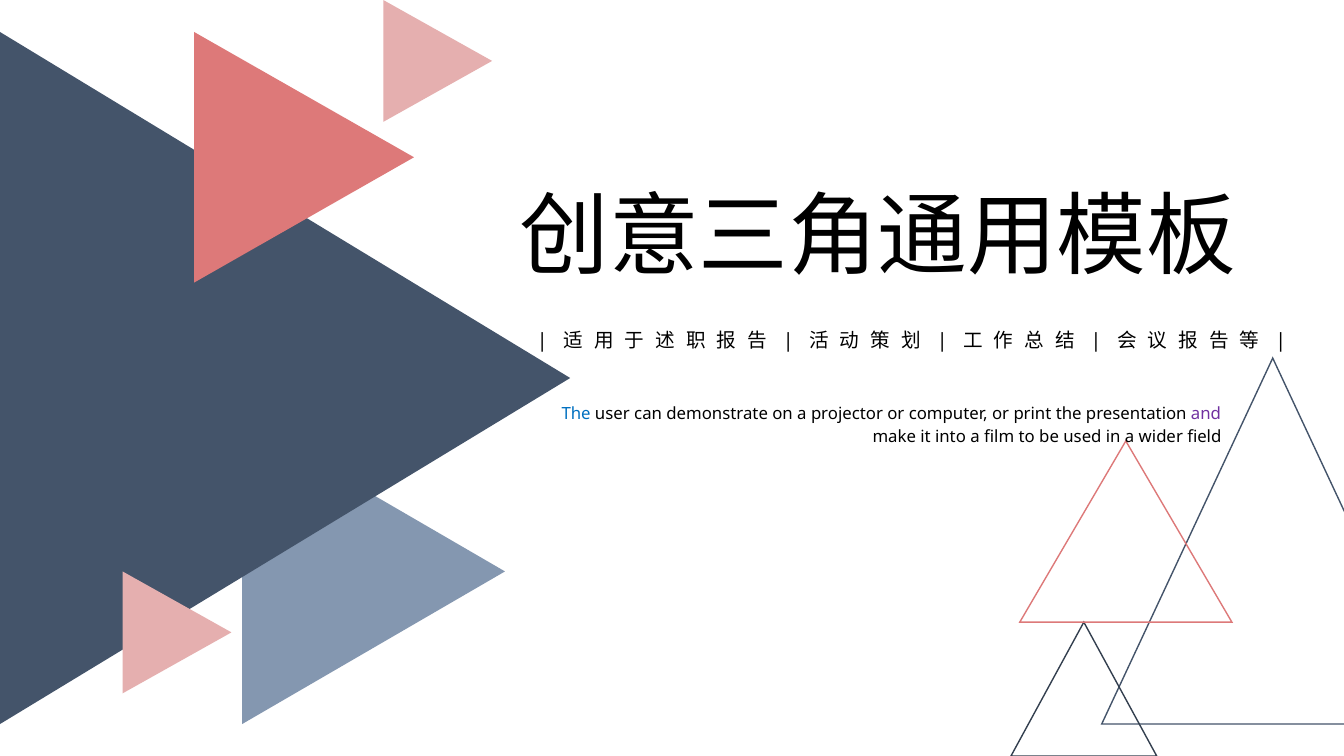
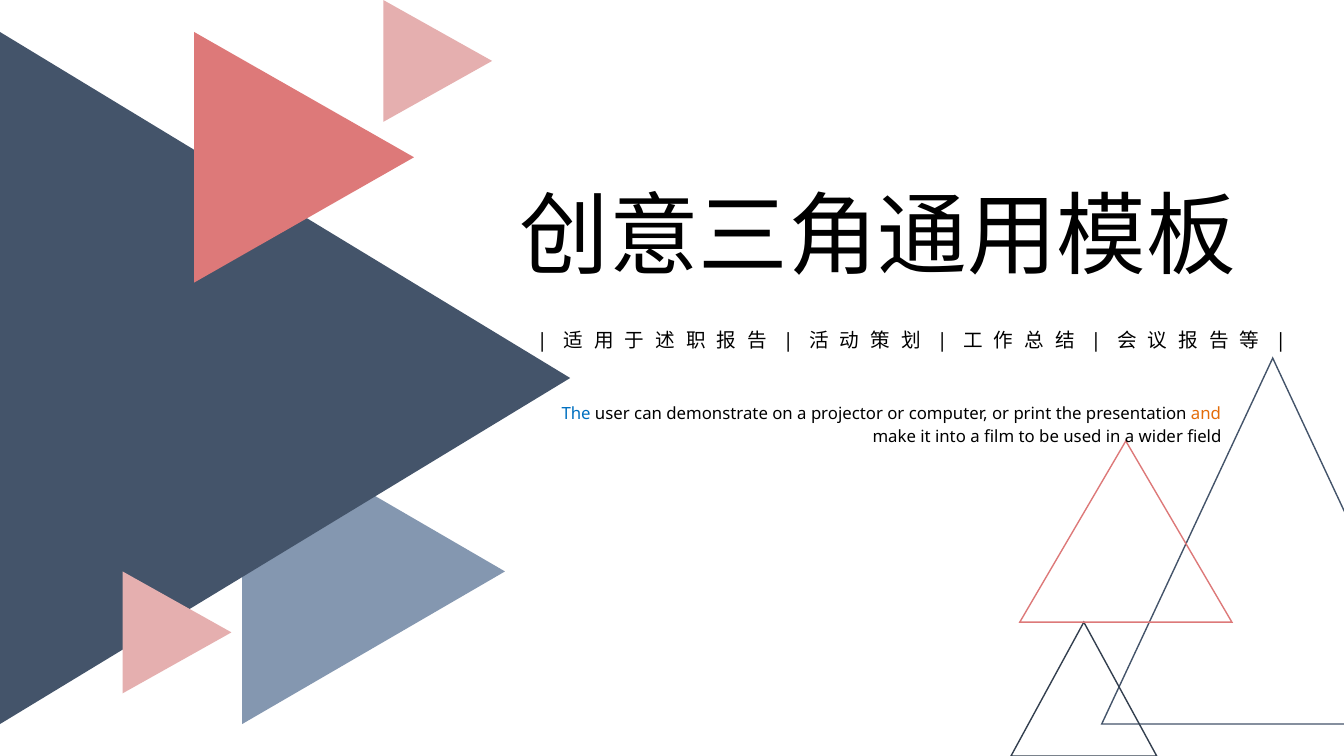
and colour: purple -> orange
